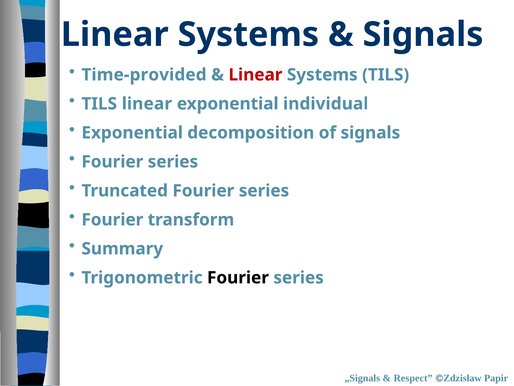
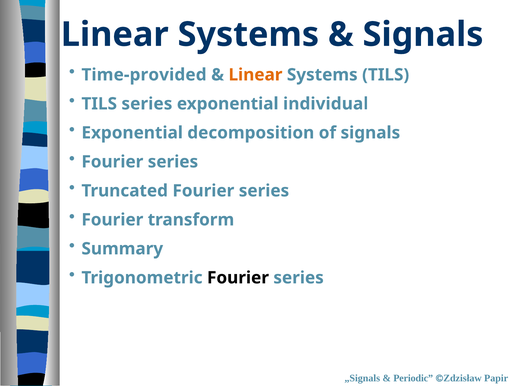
Linear at (255, 75) colour: red -> orange
TILS linear: linear -> series
Respect: Respect -> Periodic
